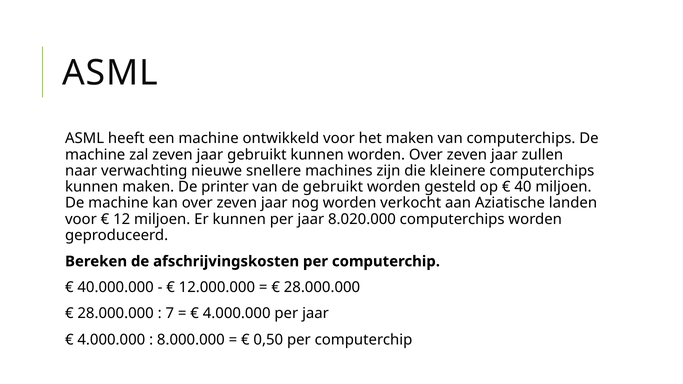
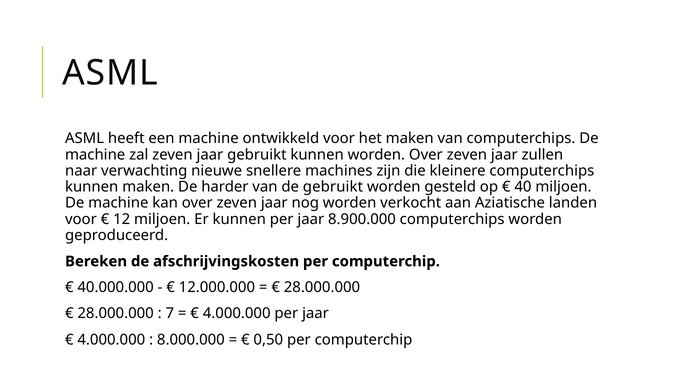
printer: printer -> harder
8.020.000: 8.020.000 -> 8.900.000
